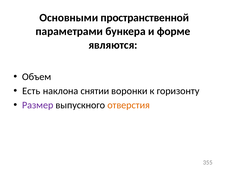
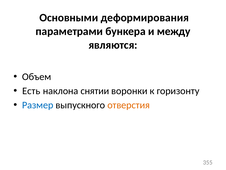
пространственной: пространственной -> деформирования
форме: форме -> между
Размер colour: purple -> blue
